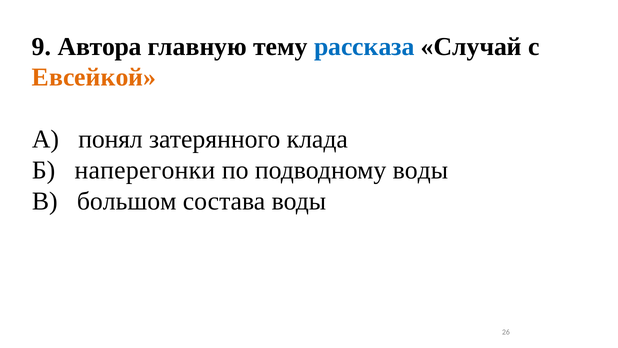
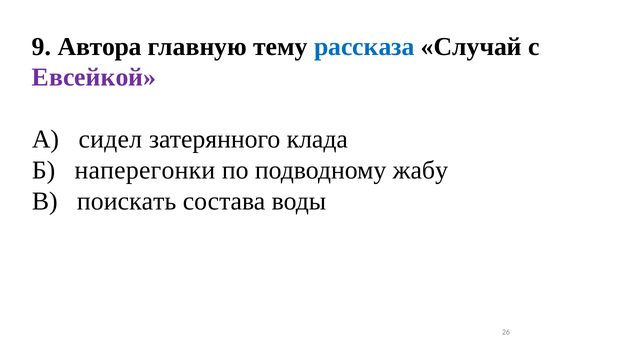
Евсейкой colour: orange -> purple
понял: понял -> сидел
подводному воды: воды -> жабу
большом: большом -> поискать
